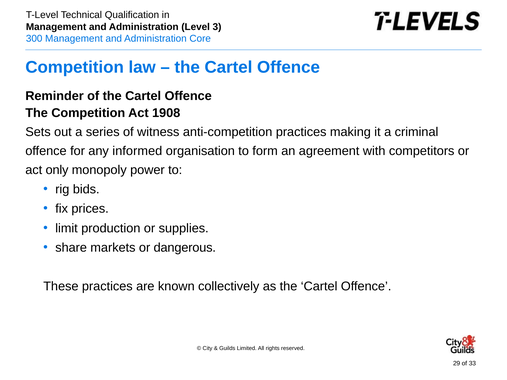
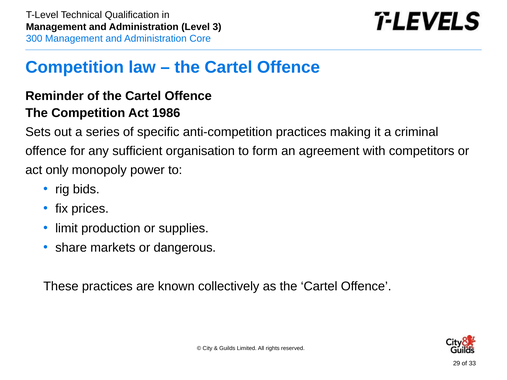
1908: 1908 -> 1986
witness: witness -> specific
informed: informed -> sufficient
